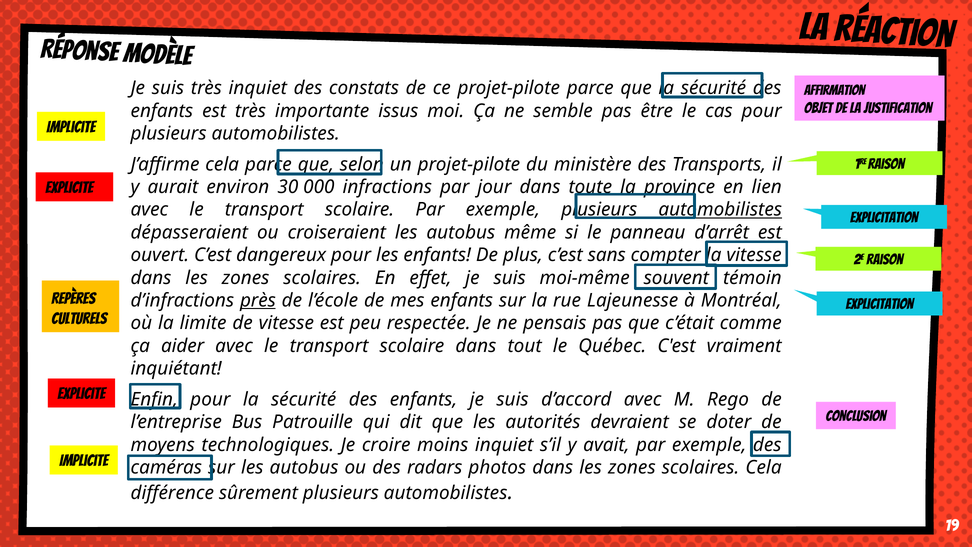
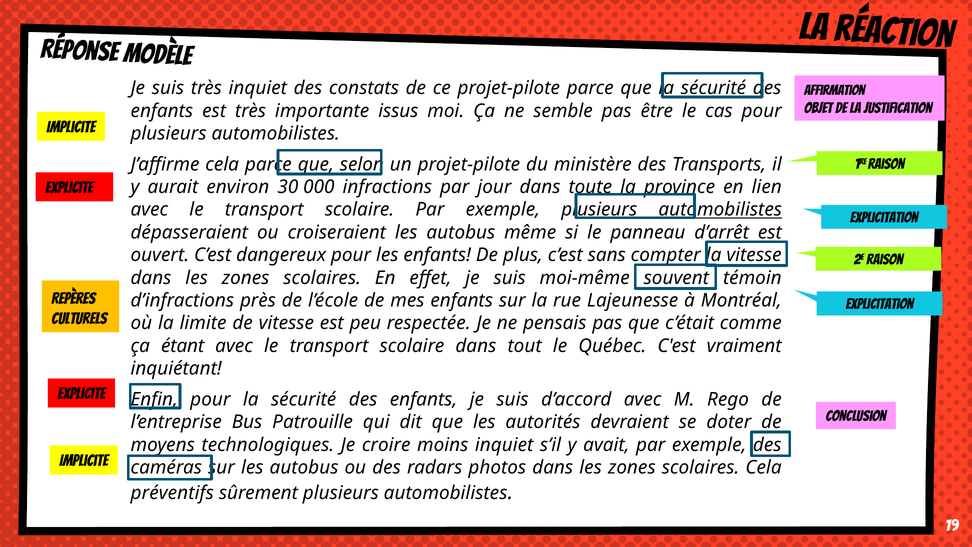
près underline: present -> none
aider: aider -> étant
différence: différence -> préventifs
